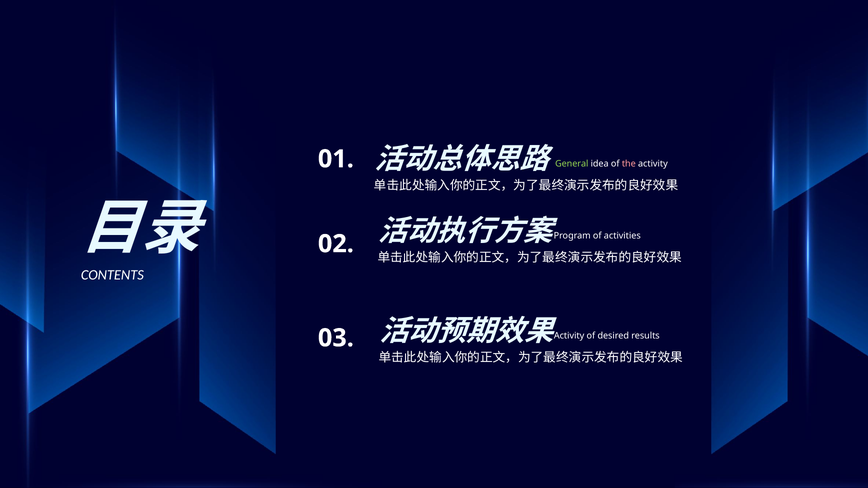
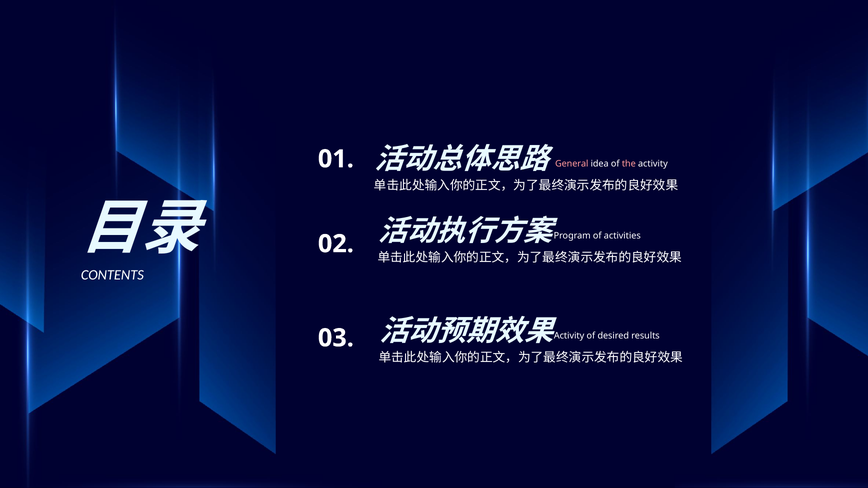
General colour: light green -> pink
